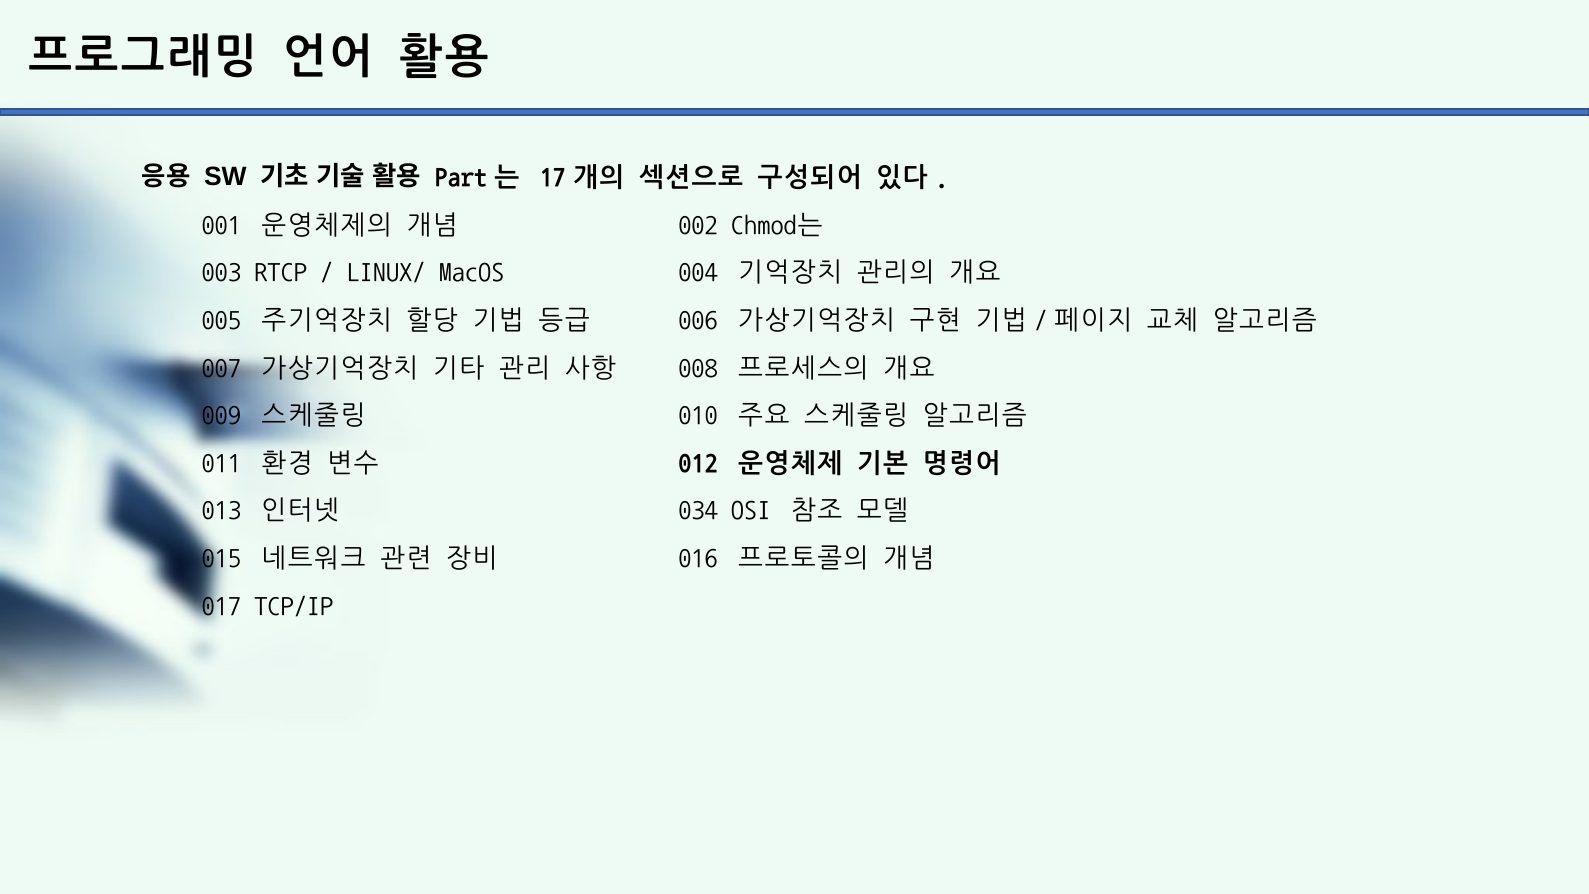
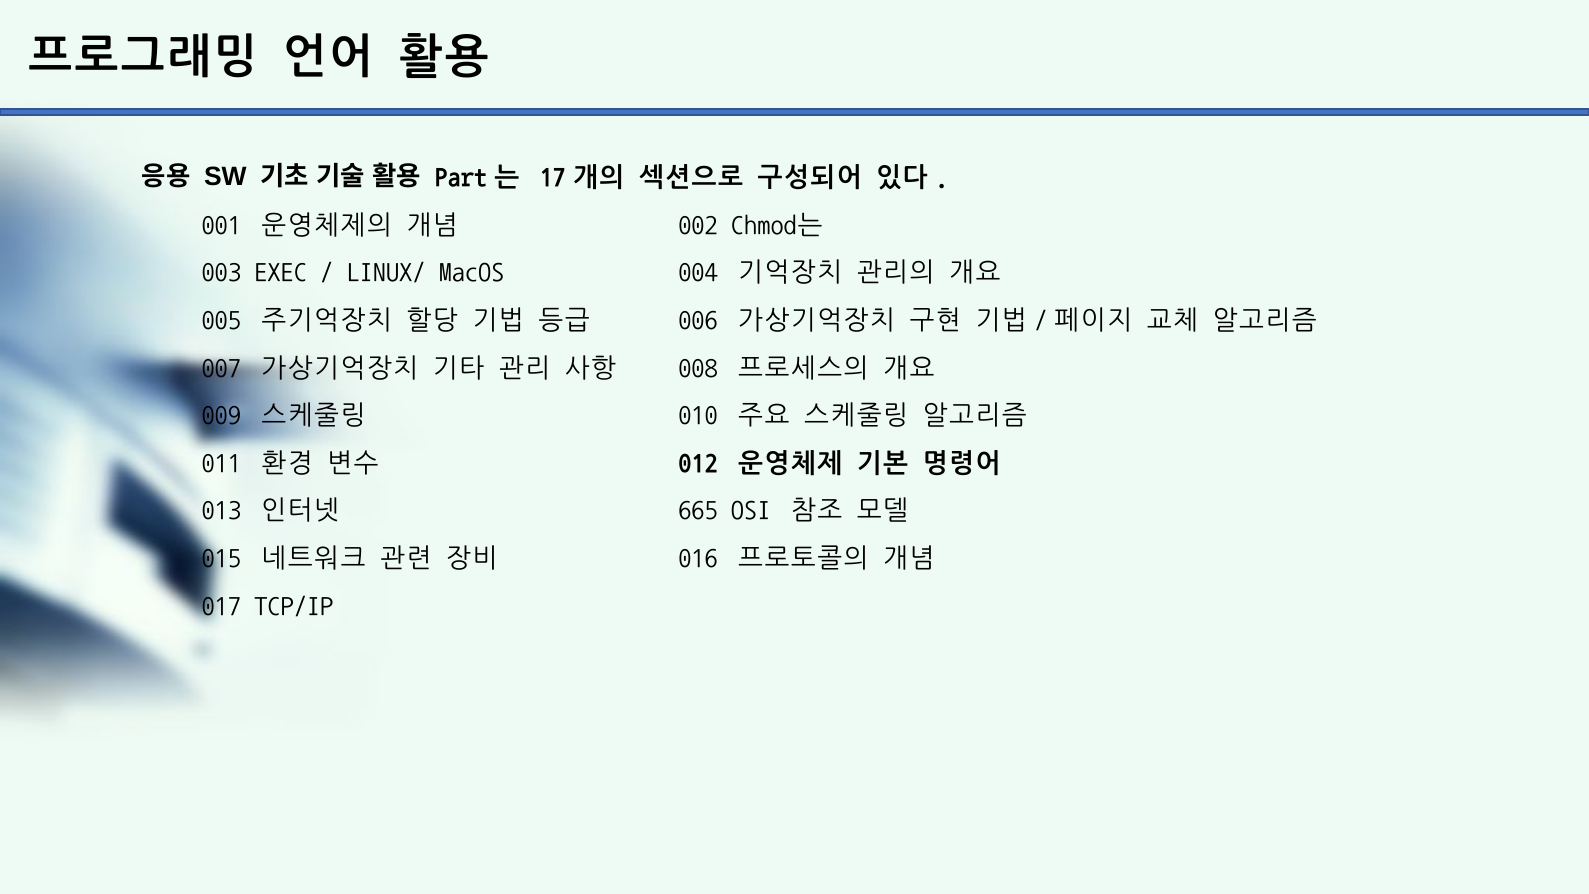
RTCP: RTCP -> EXEC
034: 034 -> 665
